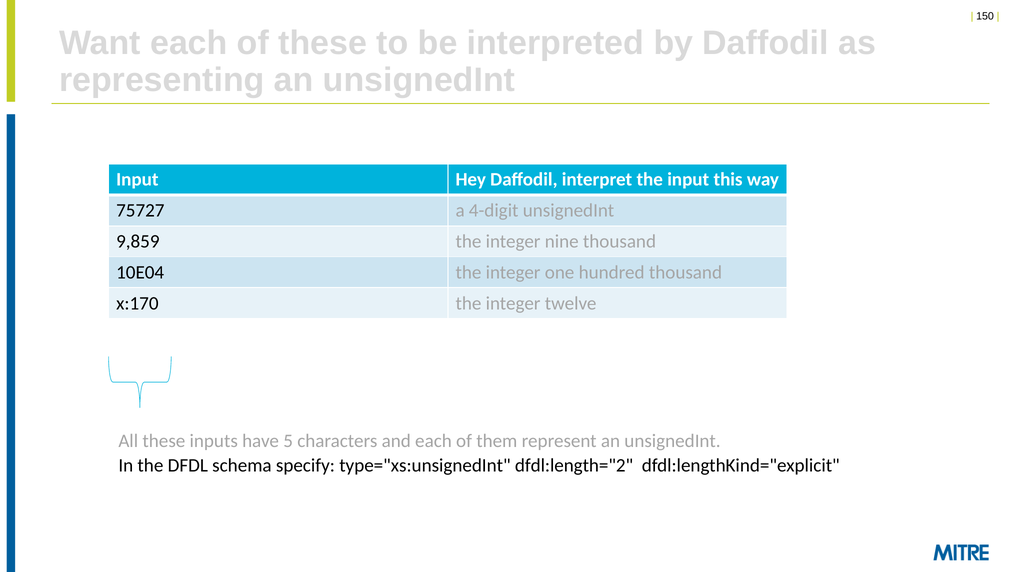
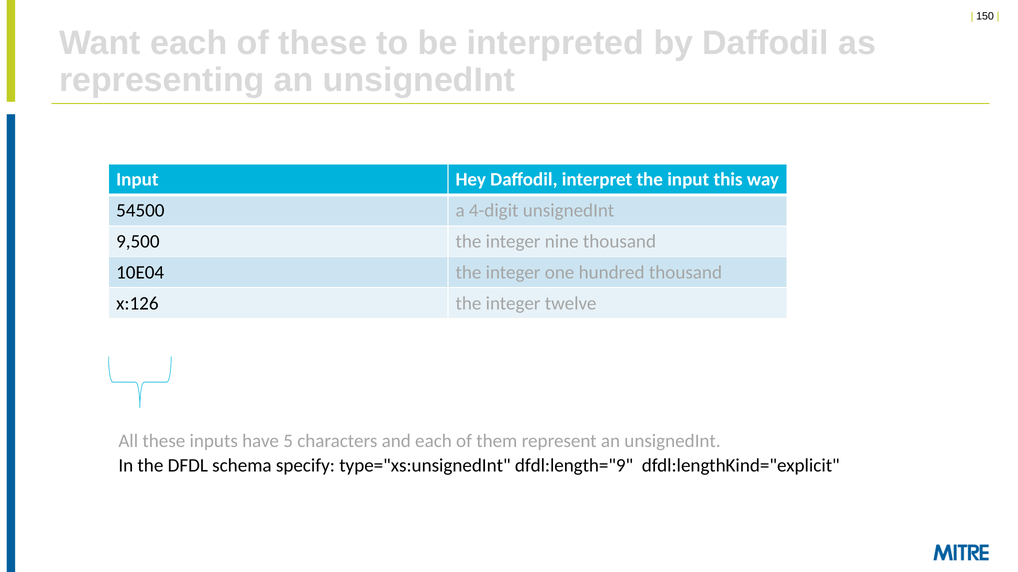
75727: 75727 -> 54500
9,859: 9,859 -> 9,500
x:170: x:170 -> x:126
dfdl:length="2: dfdl:length="2 -> dfdl:length="9
